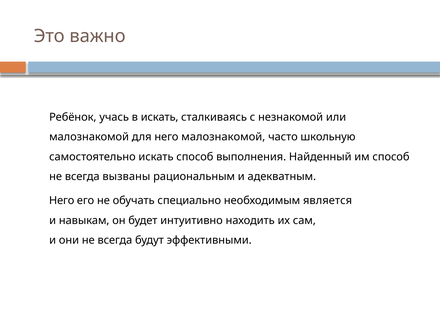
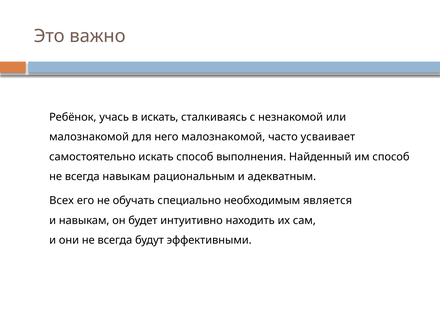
школьную: школьную -> усваивает
всегда вызваны: вызваны -> навыкам
Него at (62, 201): Него -> Всех
